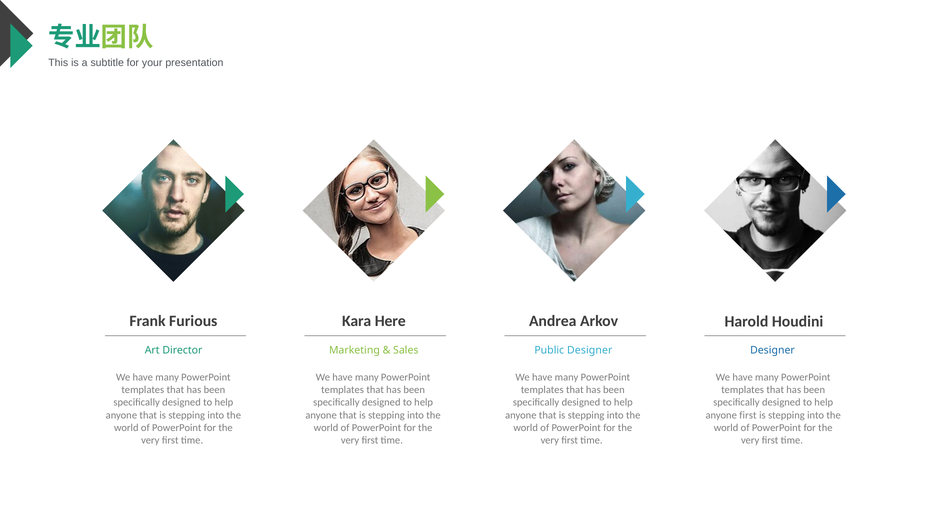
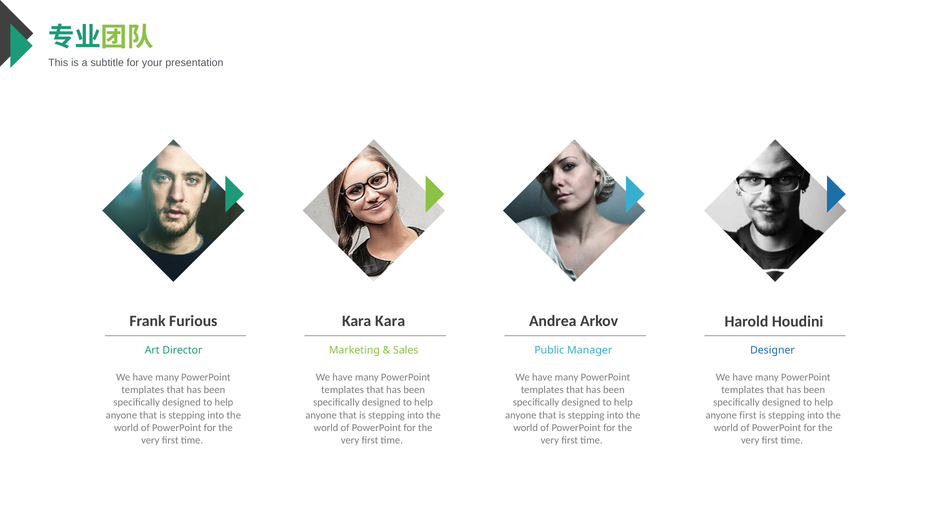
Kara Here: Here -> Kara
Public Designer: Designer -> Manager
